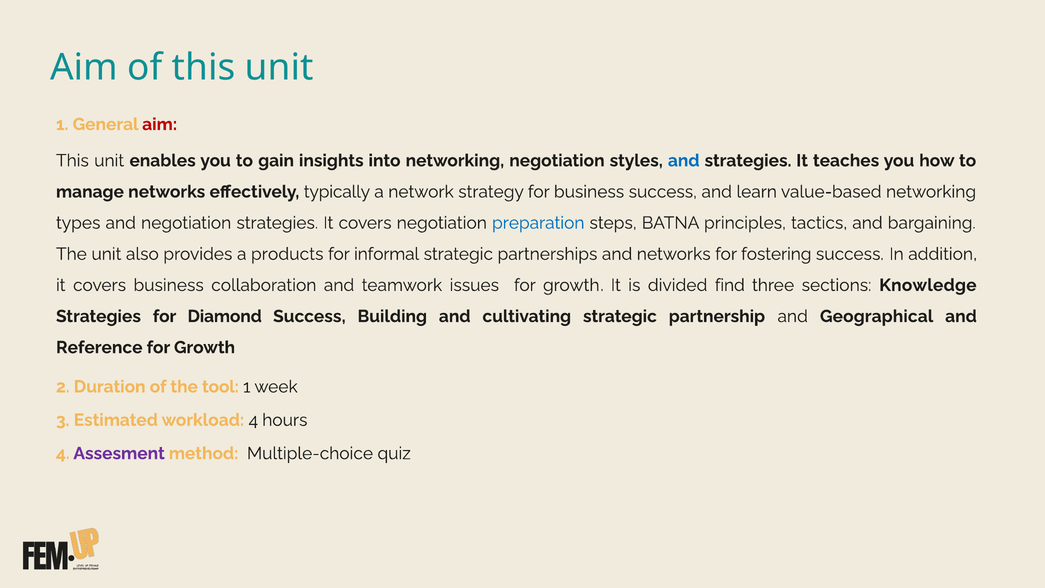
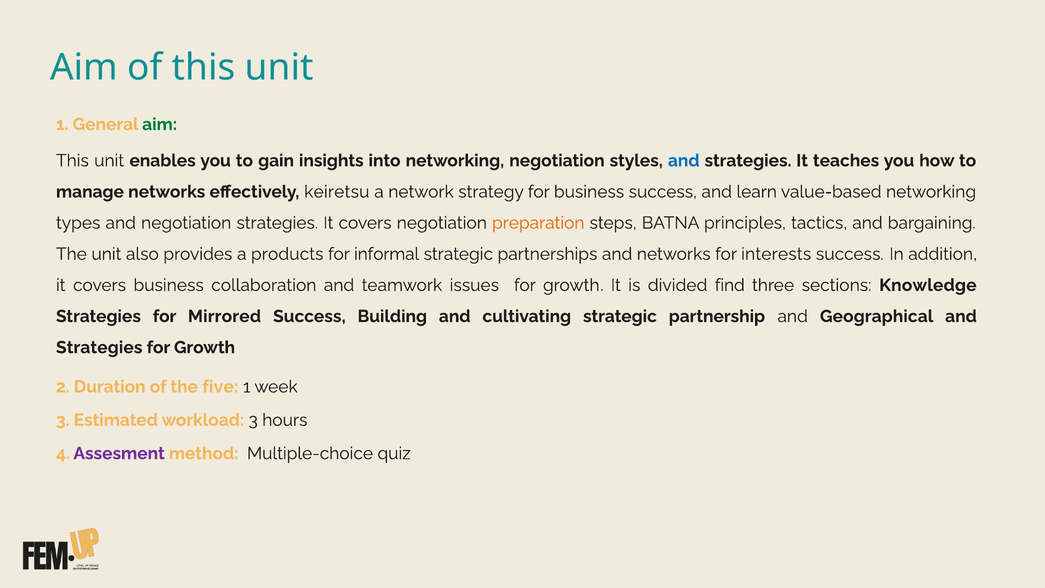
aim at (160, 124) colour: red -> green
typically: typically -> keiretsu
preparation colour: blue -> orange
fostering: fostering -> interests
Diamond: Diamond -> Mirrored
Reference at (99, 347): Reference -> Strategies
tool: tool -> five
workload 4: 4 -> 3
